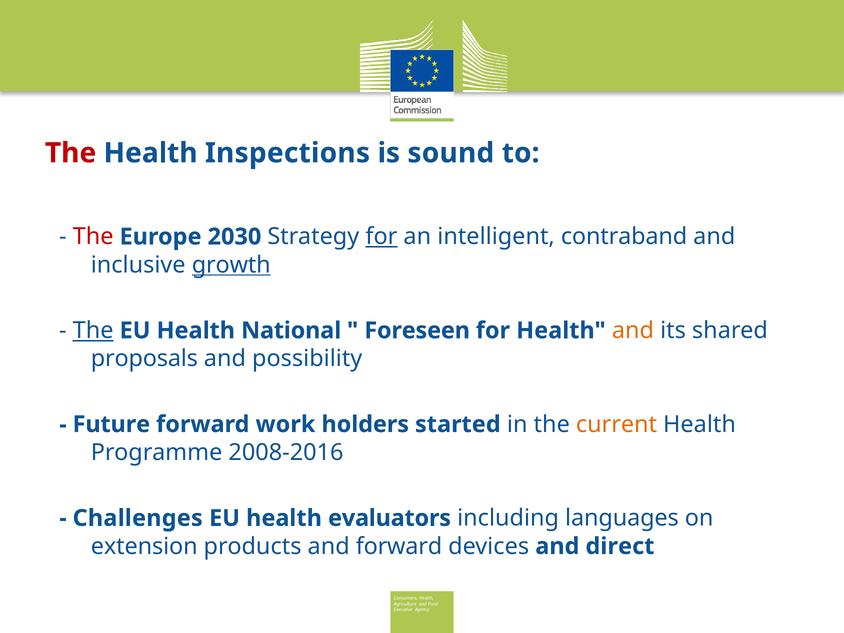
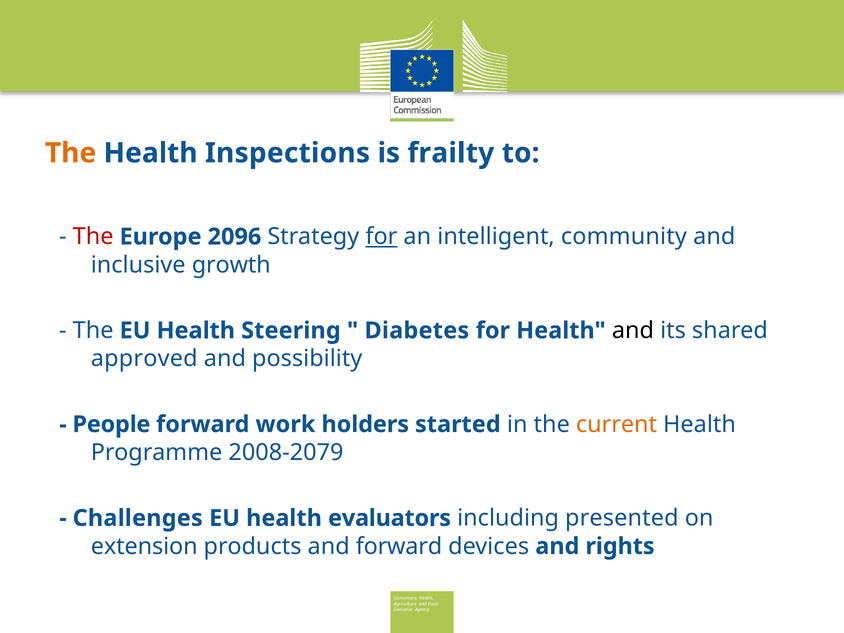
The at (71, 153) colour: red -> orange
sound: sound -> frailty
2030: 2030 -> 2096
contraband: contraband -> community
growth underline: present -> none
The at (93, 331) underline: present -> none
National: National -> Steering
Foreseen: Foreseen -> Diabetes
and at (633, 331) colour: orange -> black
proposals: proposals -> approved
Future: Future -> People
2008-2016: 2008-2016 -> 2008-2079
languages: languages -> presented
direct: direct -> rights
